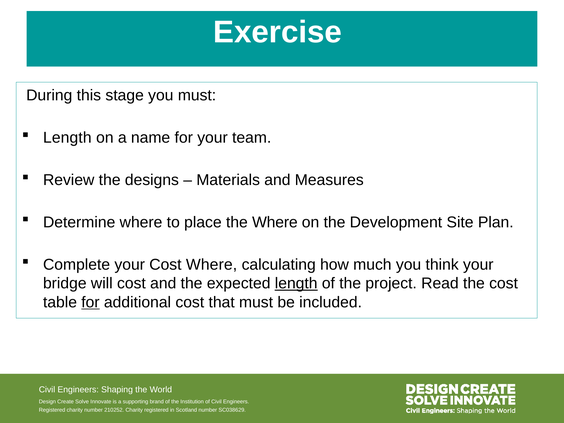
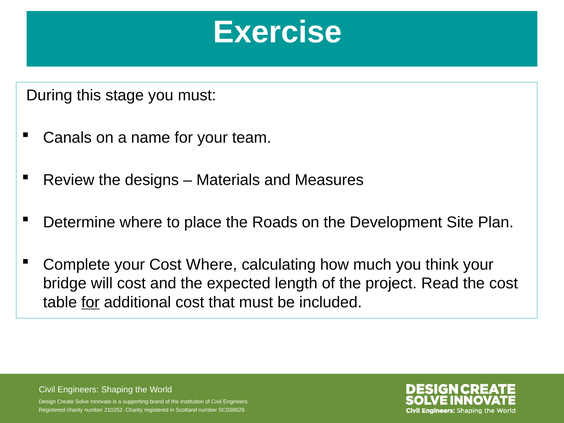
Length at (67, 138): Length -> Canals
the Where: Where -> Roads
length at (296, 283) underline: present -> none
